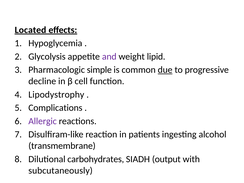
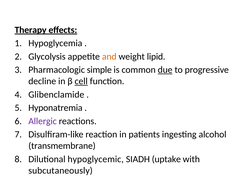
Located: Located -> Therapy
and colour: purple -> orange
cell underline: none -> present
Lipodystrophy: Lipodystrophy -> Glibenclamide
Complications: Complications -> Hyponatremia
carbohydrates: carbohydrates -> hypoglycemic
output: output -> uptake
